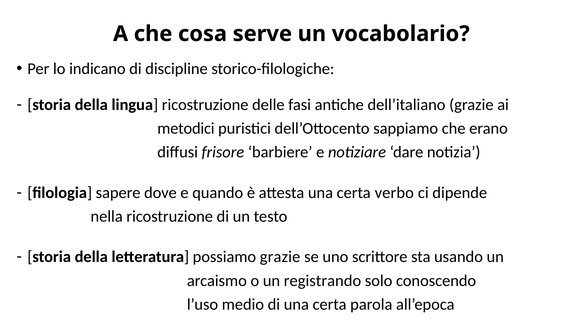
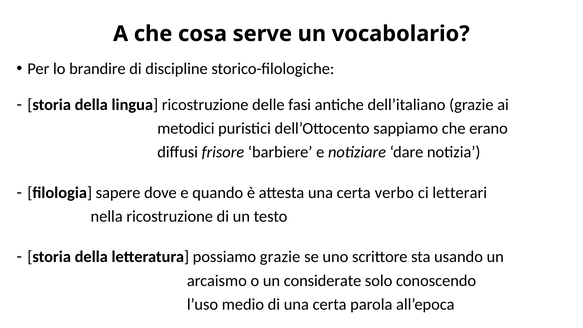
indicano: indicano -> brandire
dipende: dipende -> letterari
registrando: registrando -> considerate
